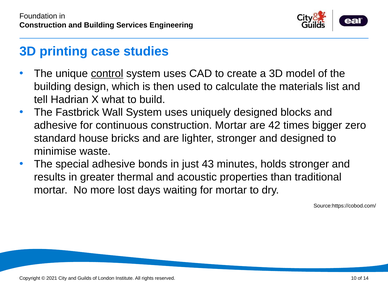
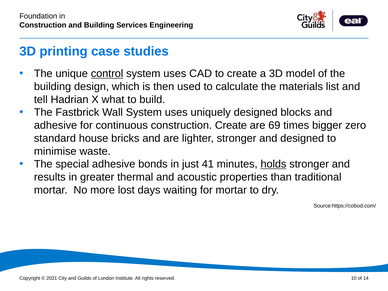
construction Mortar: Mortar -> Create
42: 42 -> 69
43: 43 -> 41
holds underline: none -> present
